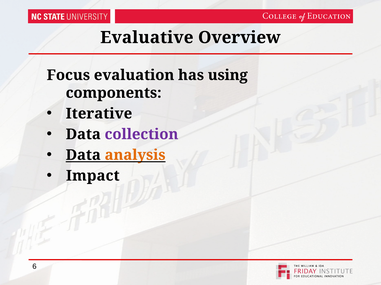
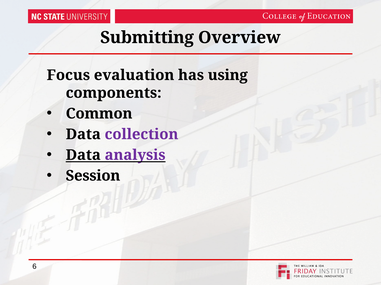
Evaluative: Evaluative -> Submitting
Iterative: Iterative -> Common
analysis colour: orange -> purple
Impact: Impact -> Session
